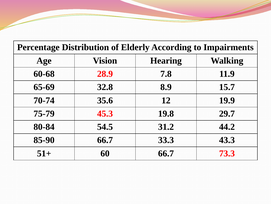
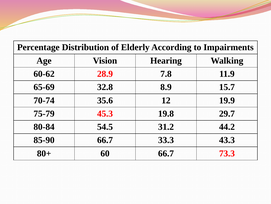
60-68: 60-68 -> 60-62
51+: 51+ -> 80+
